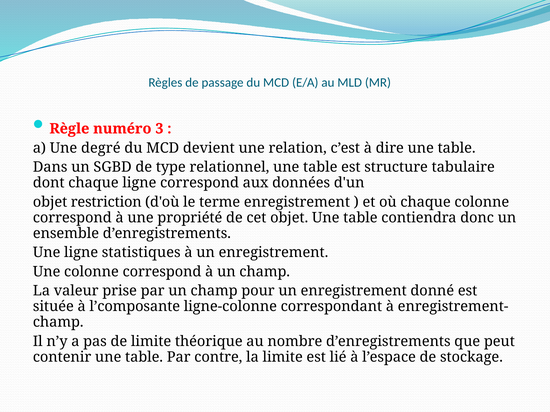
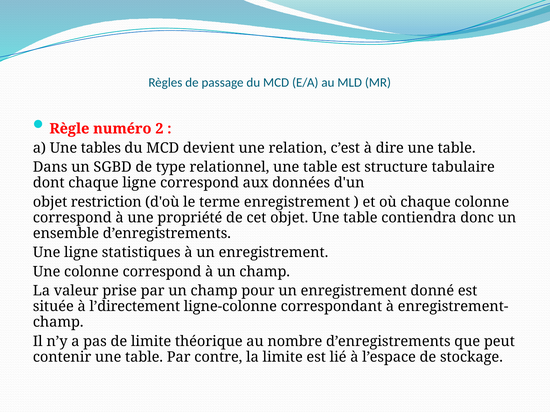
3: 3 -> 2
degré: degré -> tables
l’composante: l’composante -> l’directement
